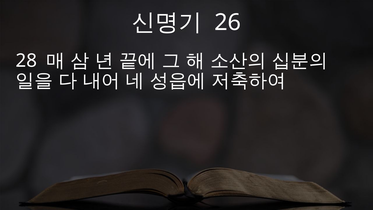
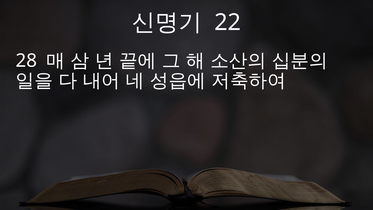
26: 26 -> 22
